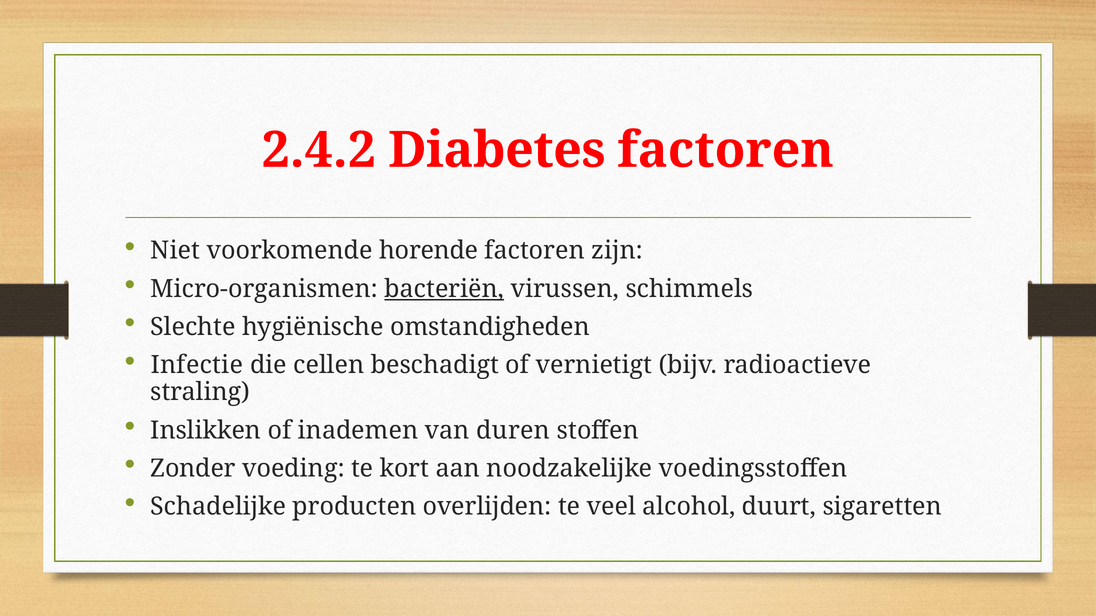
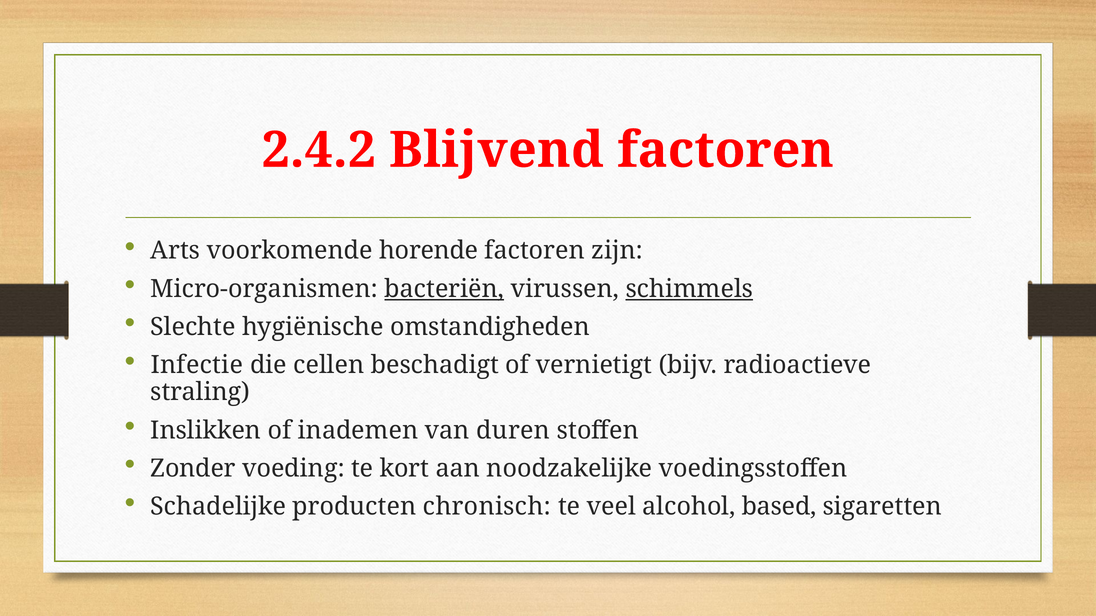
Diabetes: Diabetes -> Blijvend
Niet: Niet -> Arts
schimmels underline: none -> present
overlijden: overlijden -> chronisch
duurt: duurt -> based
